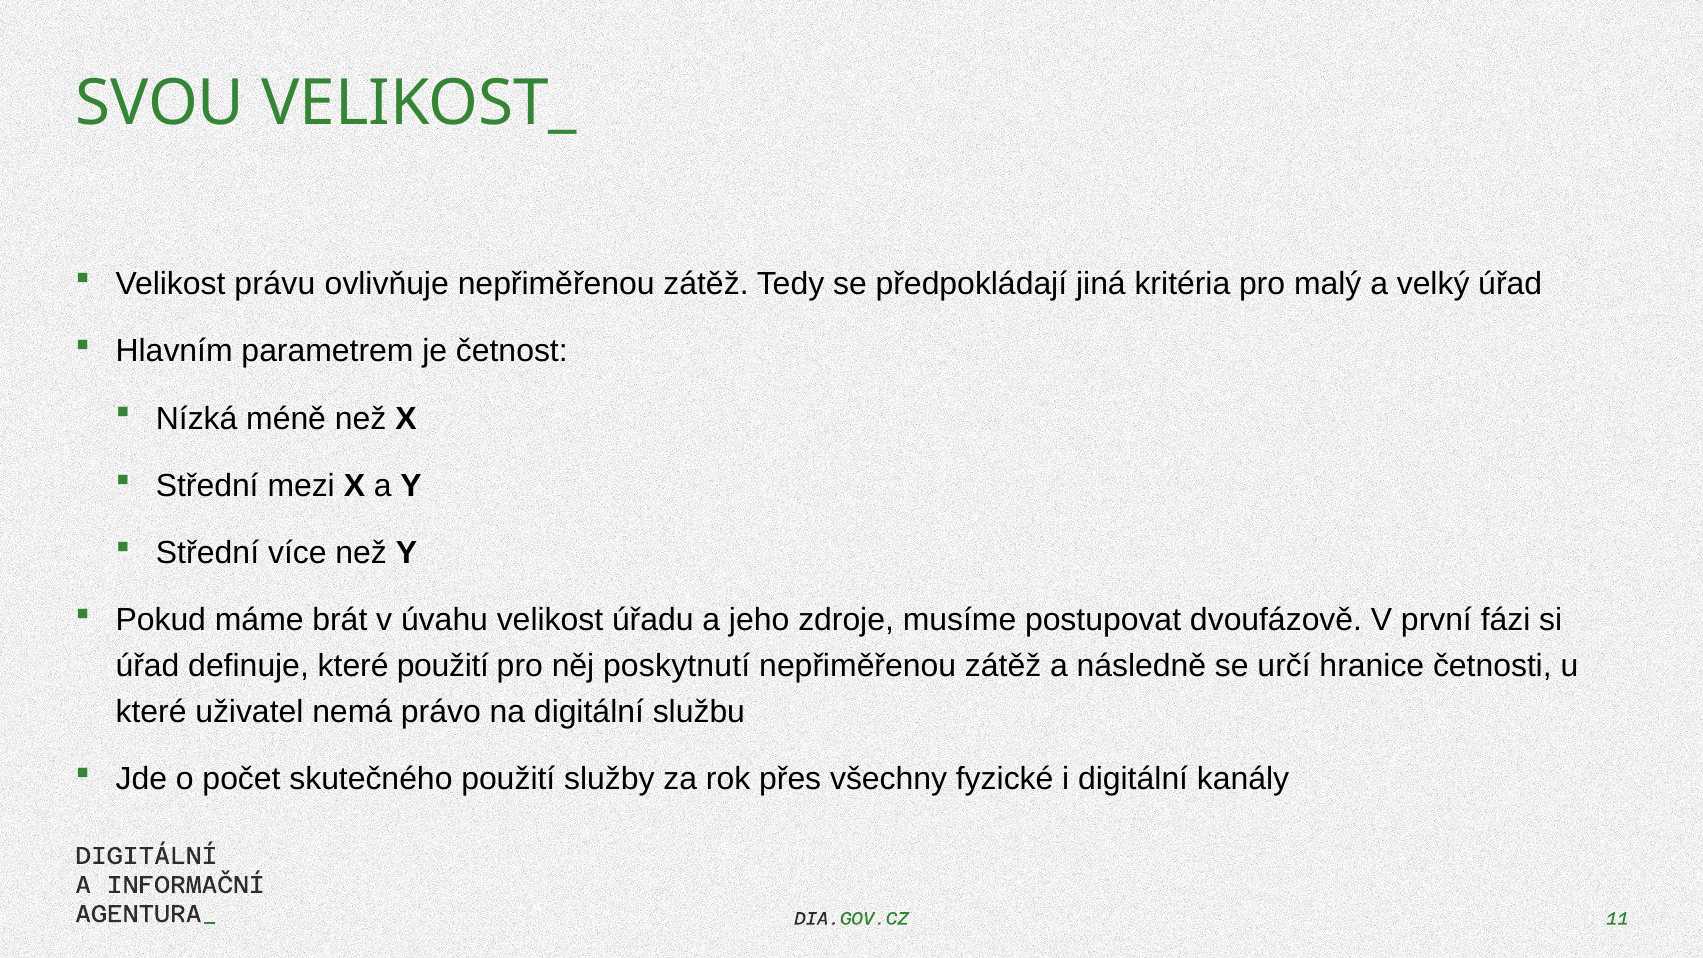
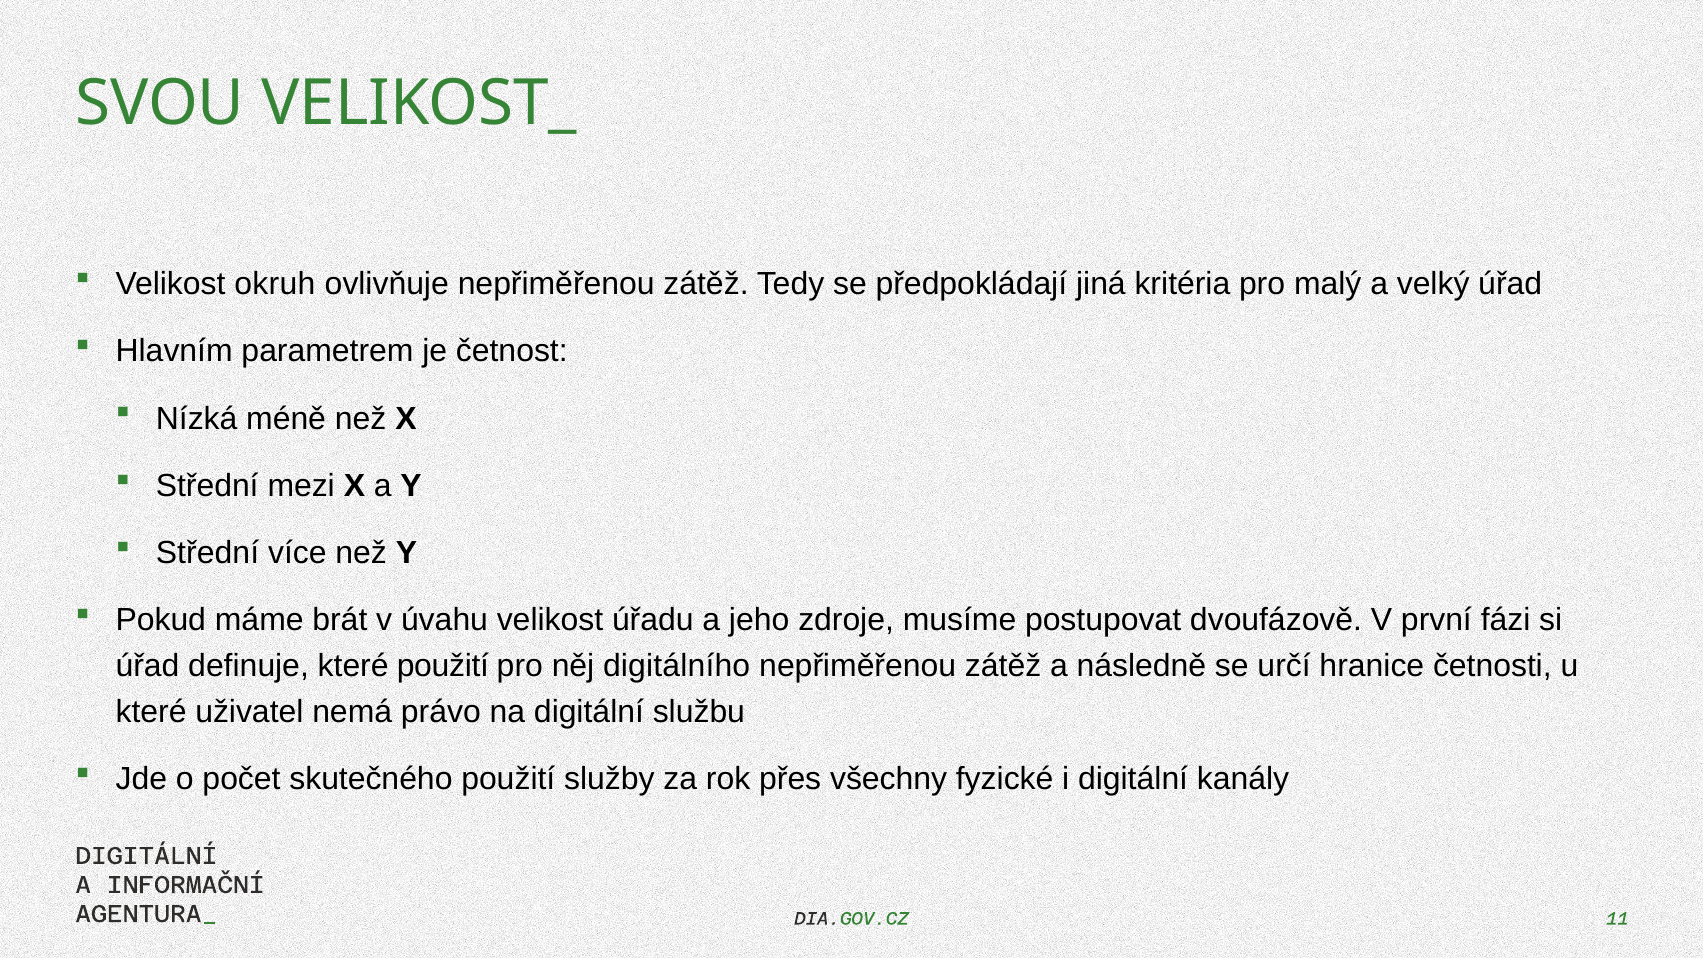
právu: právu -> okruh
poskytnutí: poskytnutí -> digitálního
